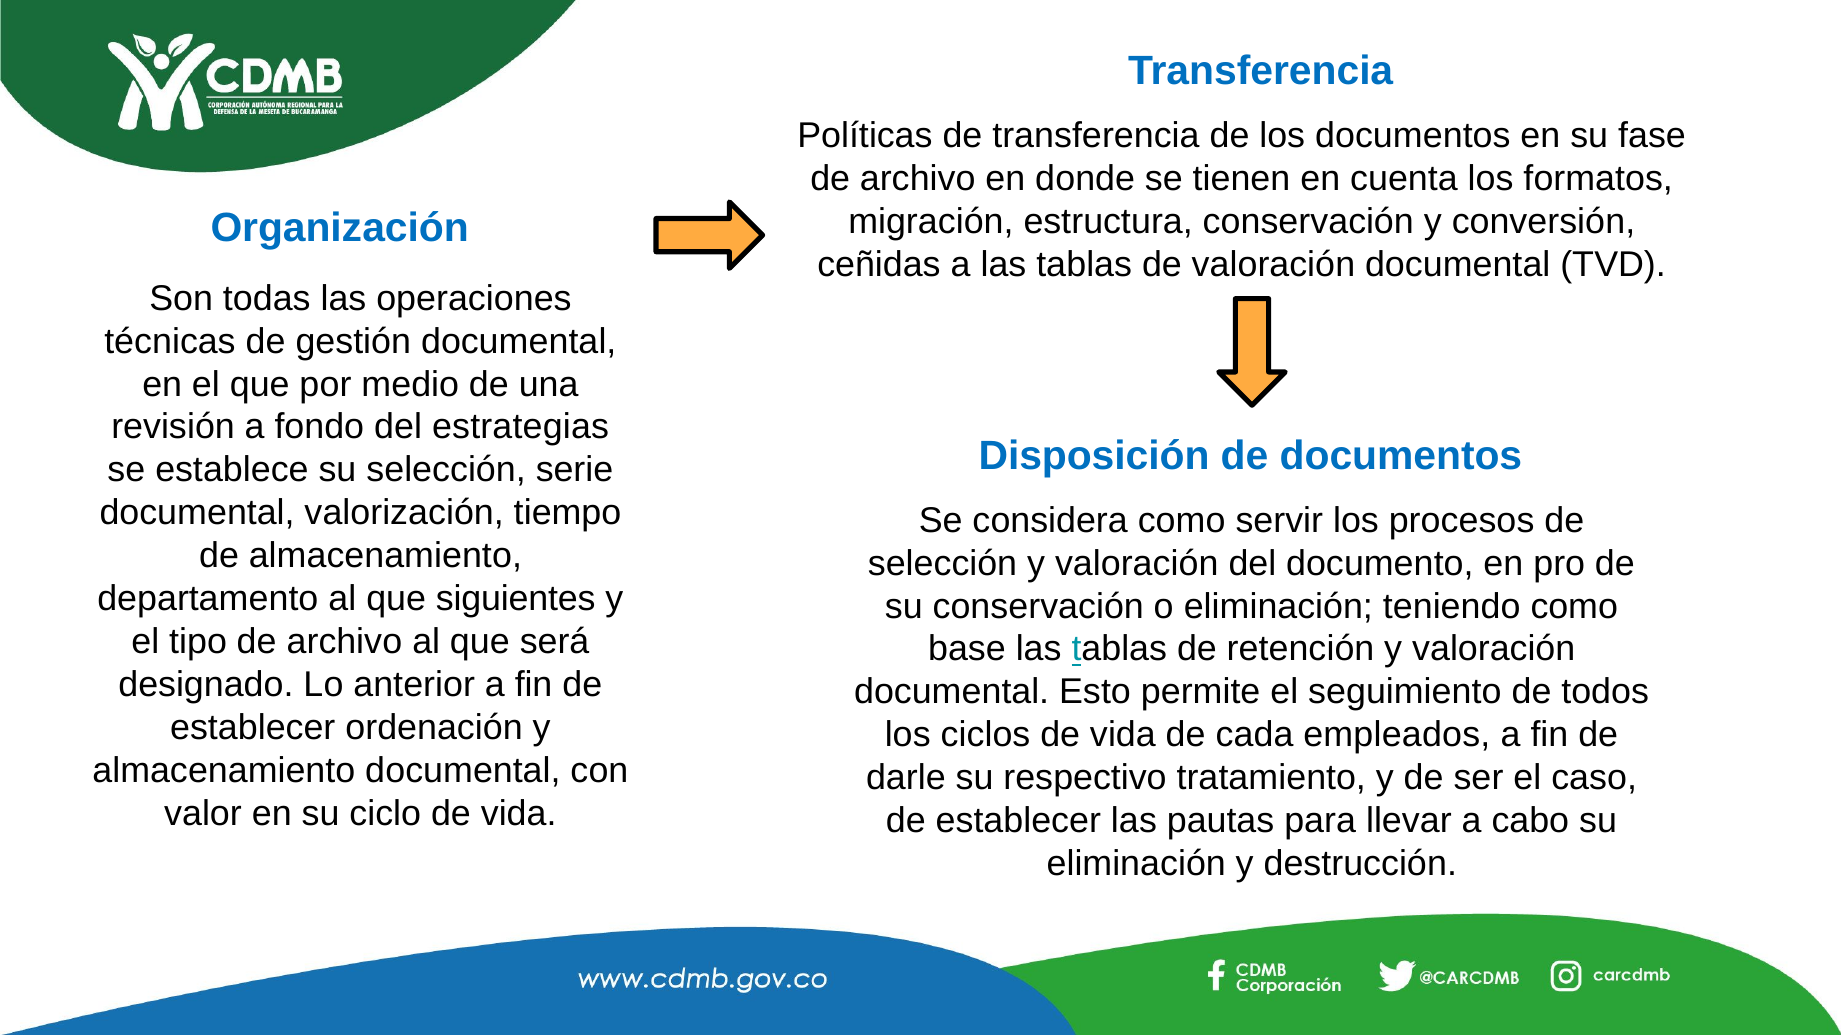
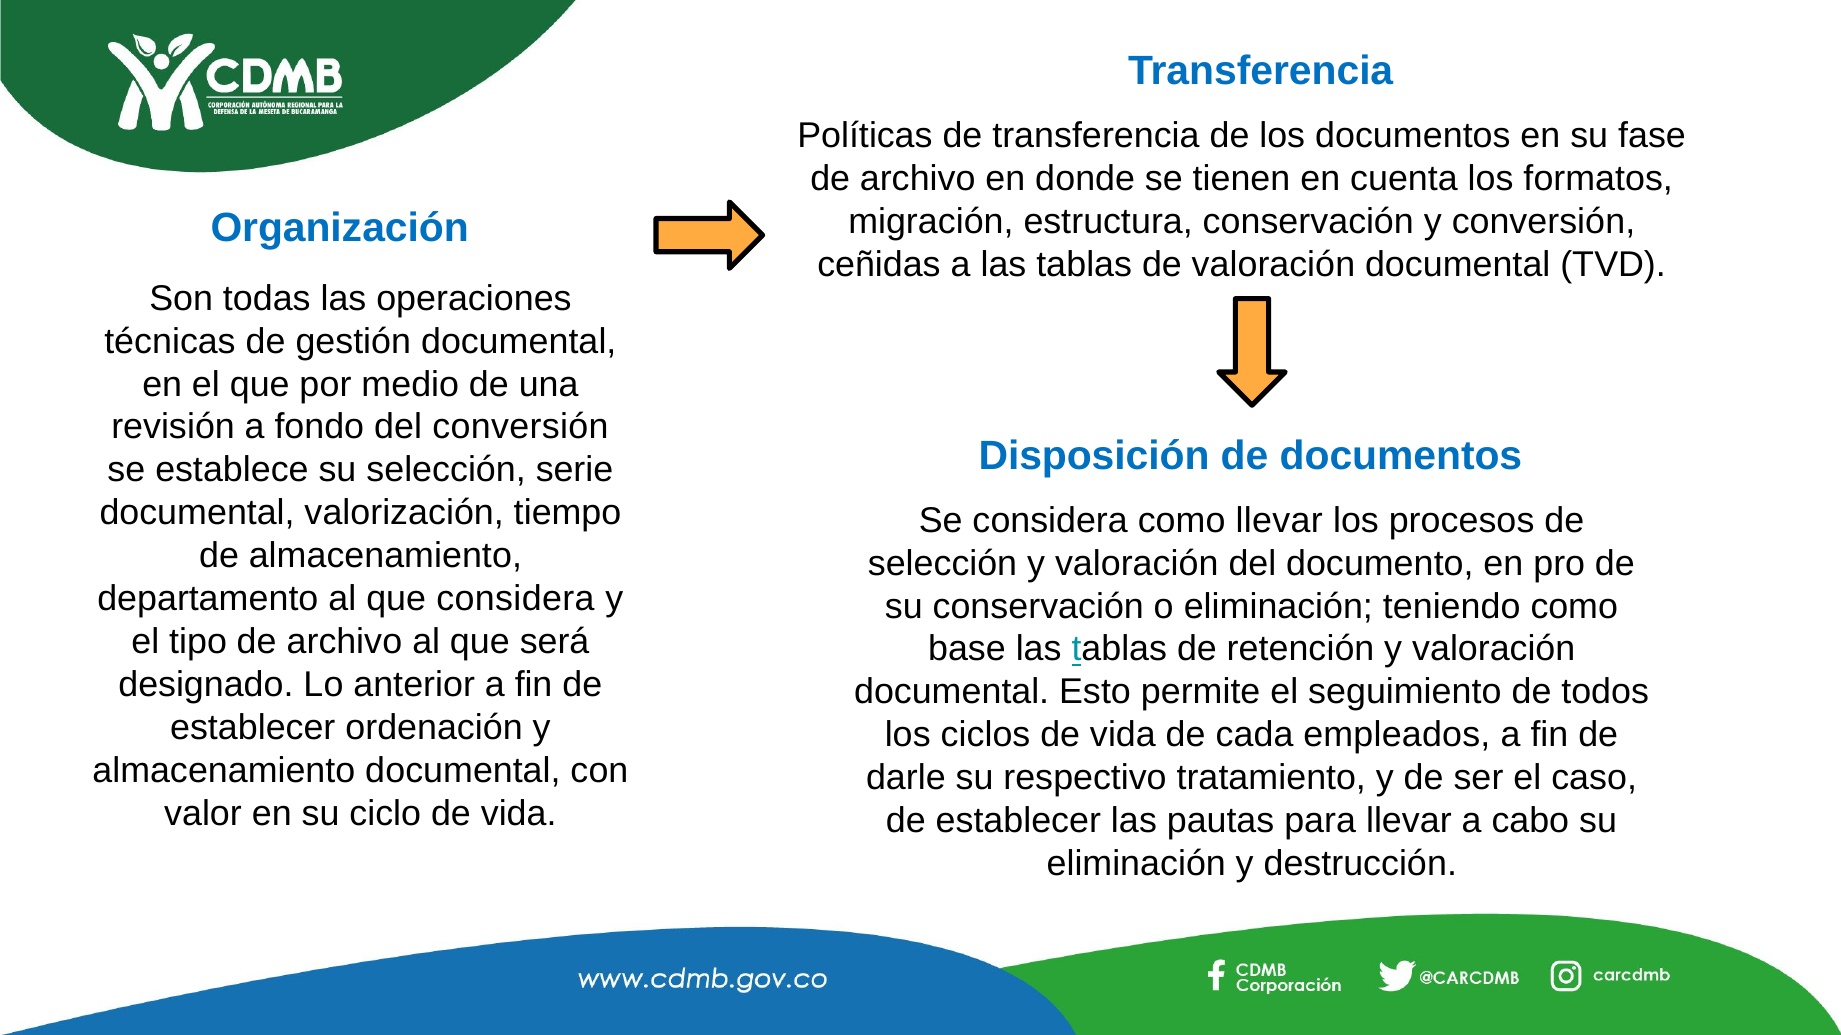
del estrategias: estrategias -> conversión
como servir: servir -> llevar
que siguientes: siguientes -> considera
